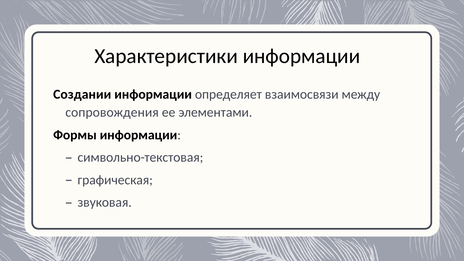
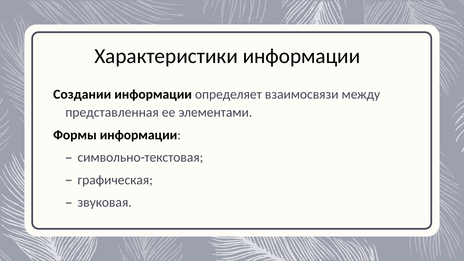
сопровождения: сопровождения -> представленная
